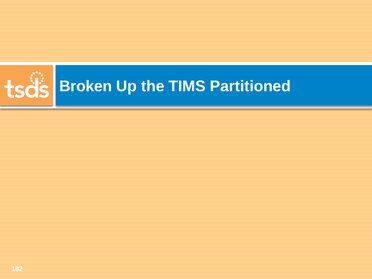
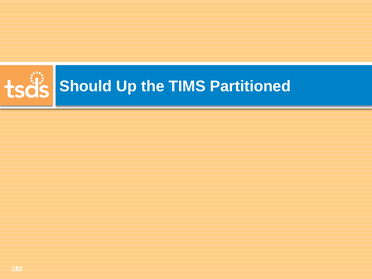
Broken: Broken -> Should
